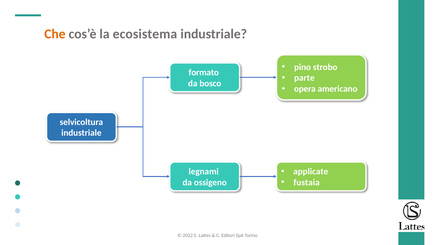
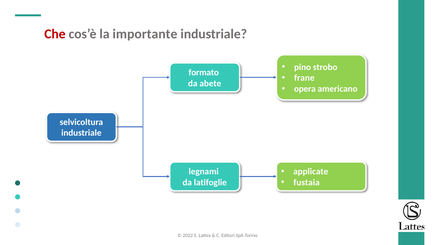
Che colour: orange -> red
ecosistema: ecosistema -> importante
parte: parte -> frane
bosco: bosco -> abete
ossigeno: ossigeno -> latifoglie
